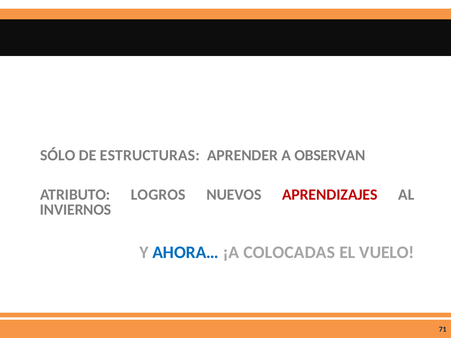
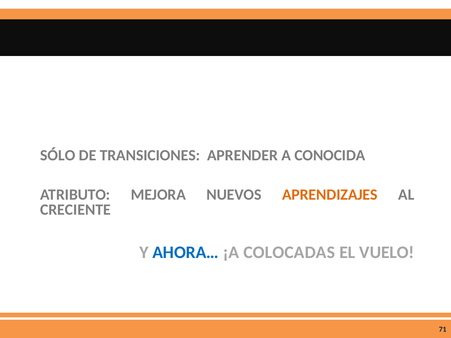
ESTRUCTURAS: ESTRUCTURAS -> TRANSICIONES
OBSERVAN: OBSERVAN -> CONOCIDA
LOGROS: LOGROS -> MEJORA
APRENDIZAJES colour: red -> orange
INVIERNOS: INVIERNOS -> CRECIENTE
